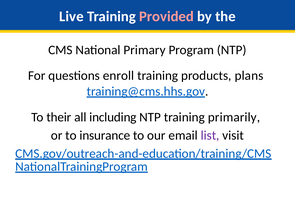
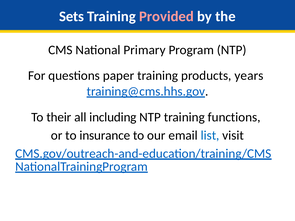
Live: Live -> Sets
enroll: enroll -> paper
plans: plans -> years
primarily: primarily -> functions
list colour: purple -> blue
